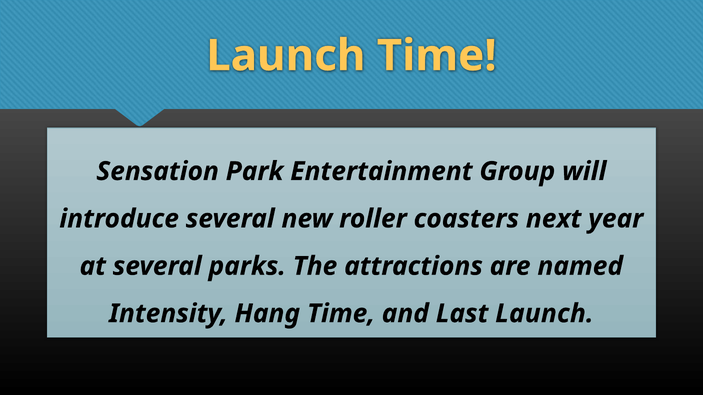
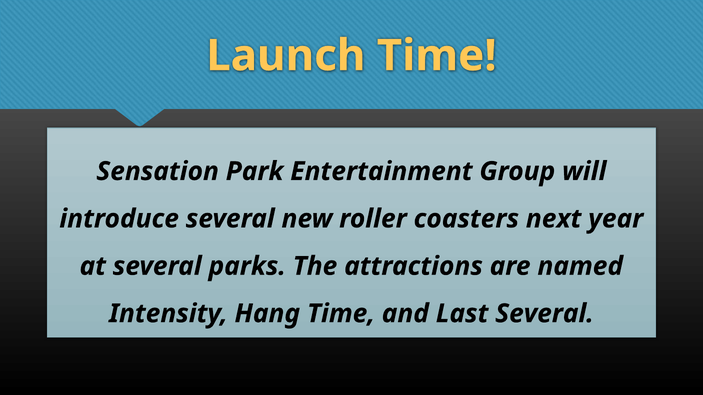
Last Launch: Launch -> Several
